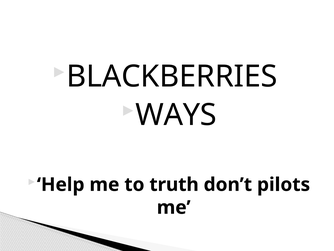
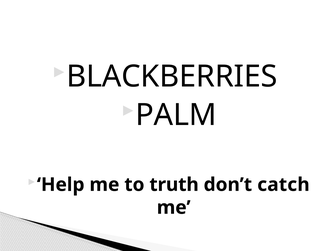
WAYS: WAYS -> PALM
pilots: pilots -> catch
